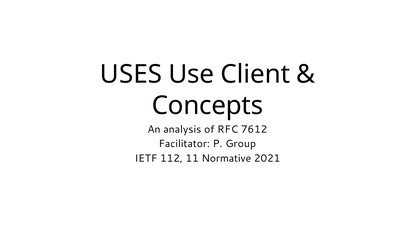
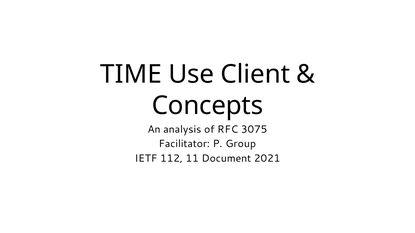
USES: USES -> TIME
7612: 7612 -> 3075
Normative: Normative -> Document
